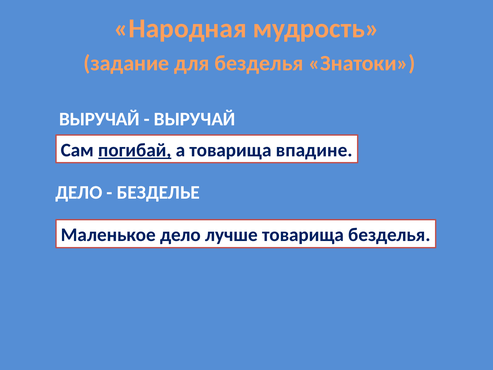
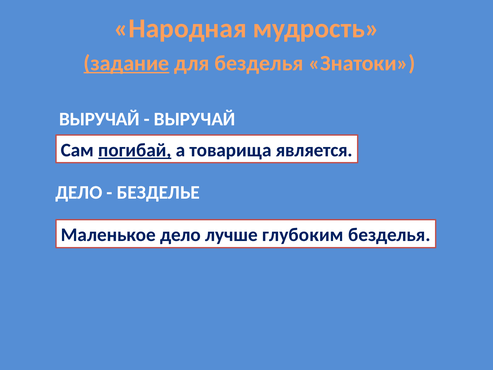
задание underline: none -> present
впадине: впадине -> является
лучше товарища: товарища -> глубоким
